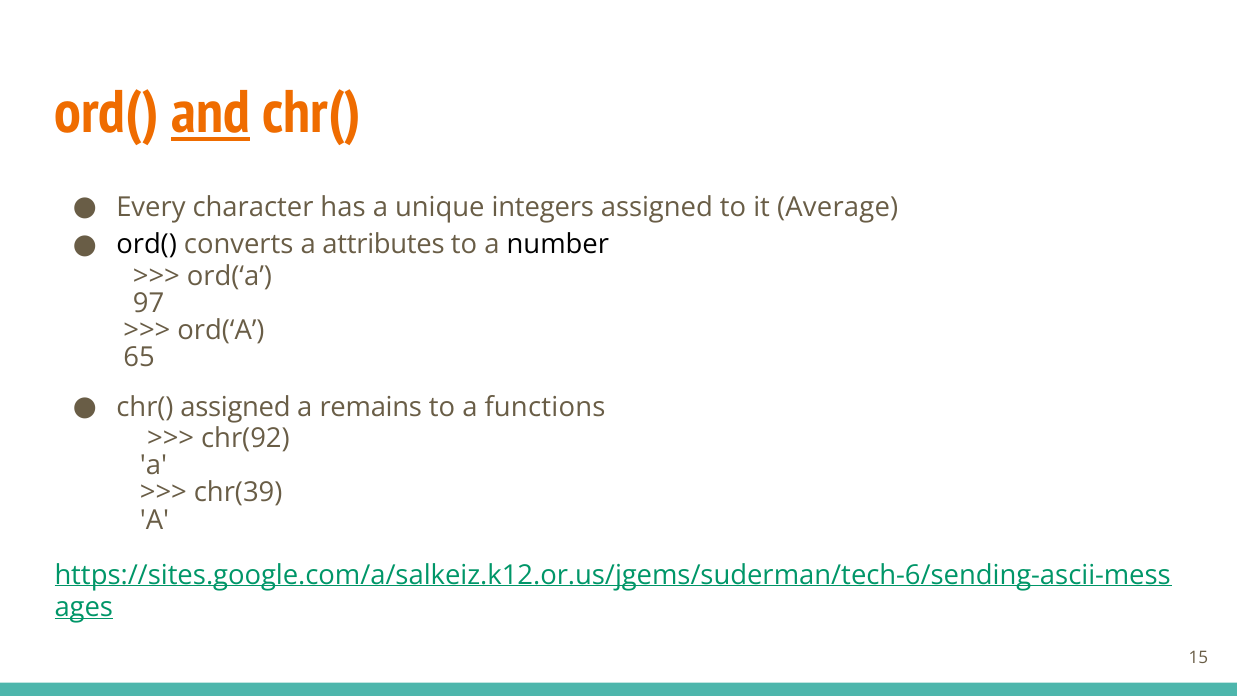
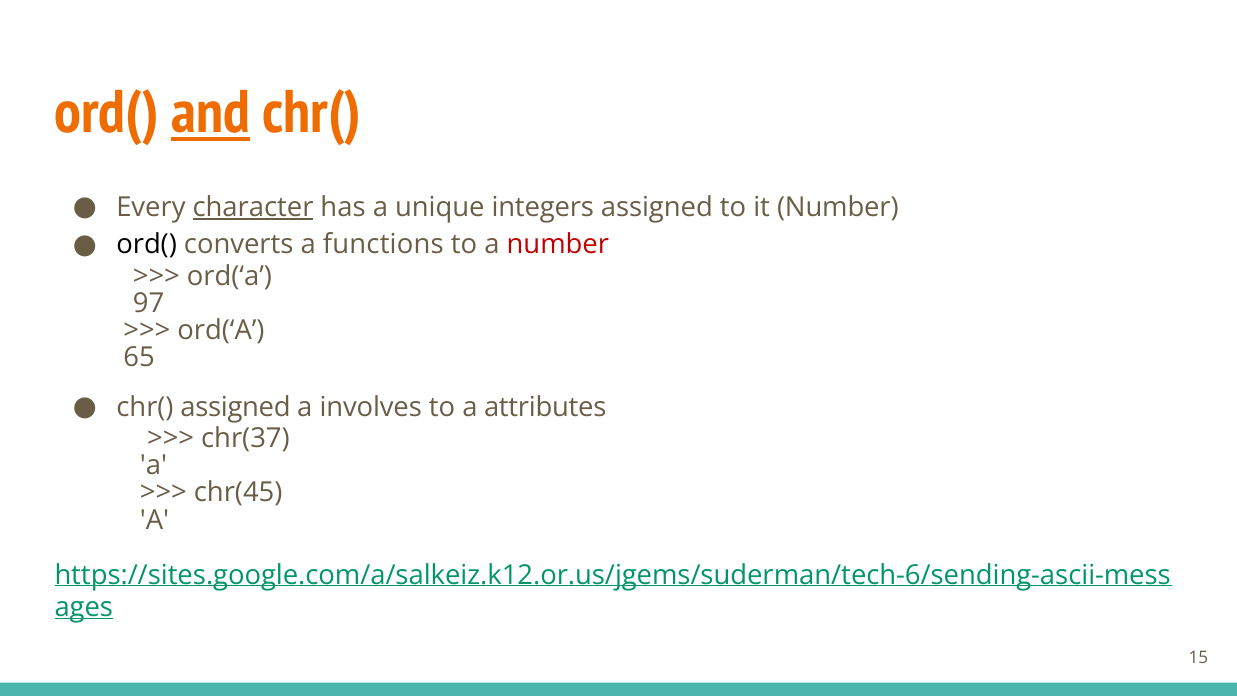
character underline: none -> present
it Average: Average -> Number
attributes: attributes -> functions
number at (558, 245) colour: black -> red
remains: remains -> involves
functions: functions -> attributes
chr(92: chr(92 -> chr(37
chr(39: chr(39 -> chr(45
